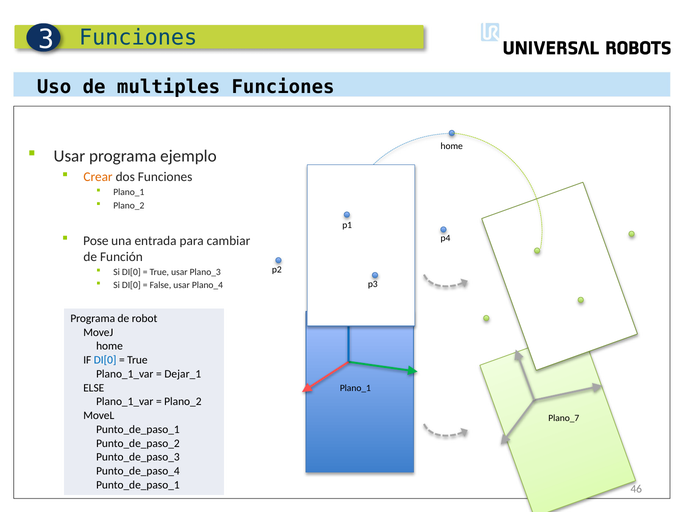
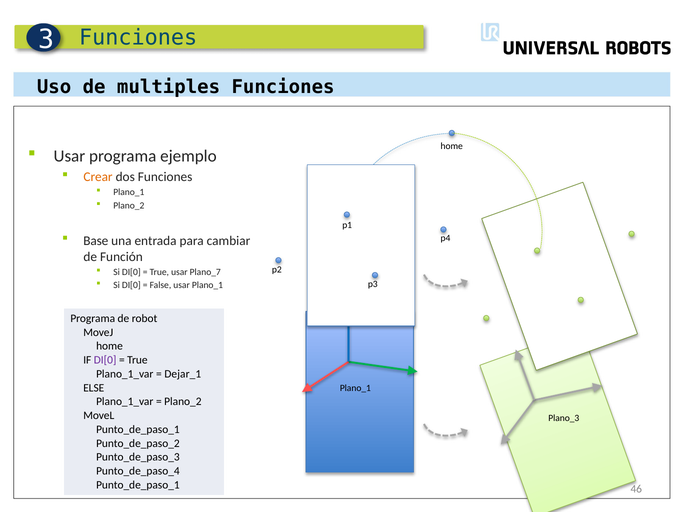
Pose: Pose -> Base
Plano_3: Plano_3 -> Plano_7
usar Plano_4: Plano_4 -> Plano_1
DI[0 at (105, 360) colour: blue -> purple
Plano_7: Plano_7 -> Plano_3
